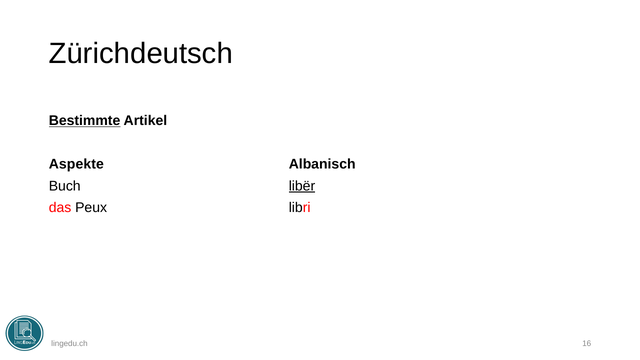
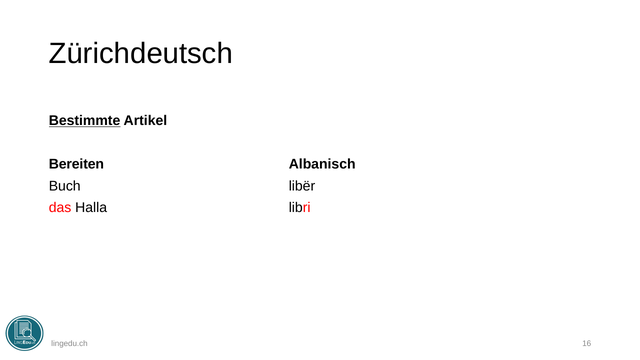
Aspekte: Aspekte -> Bereiten
libër underline: present -> none
Peux: Peux -> Halla
